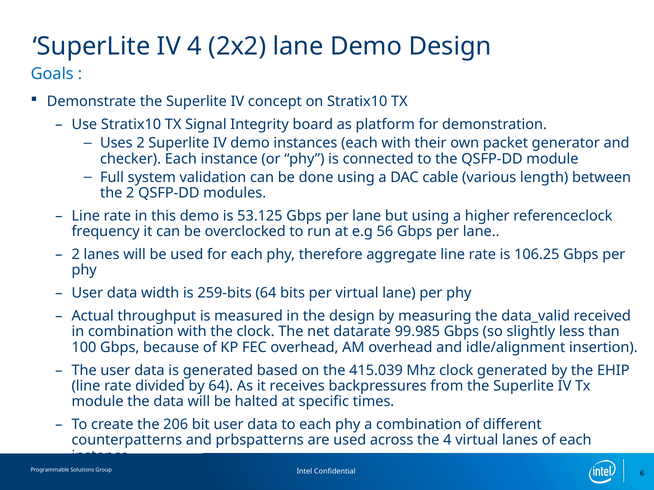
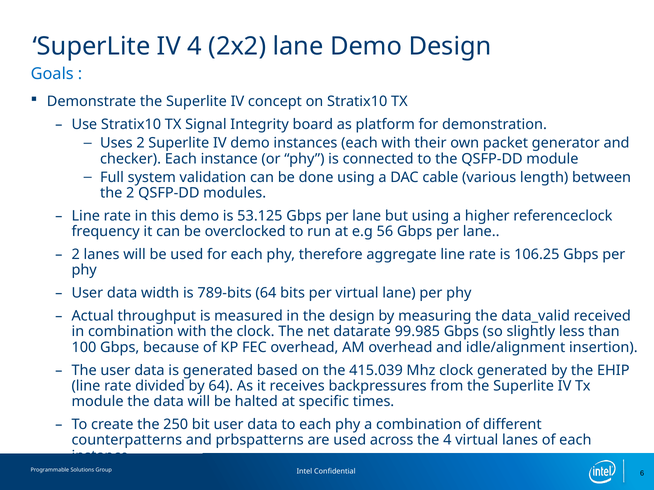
259-bits: 259-bits -> 789-bits
206: 206 -> 250
